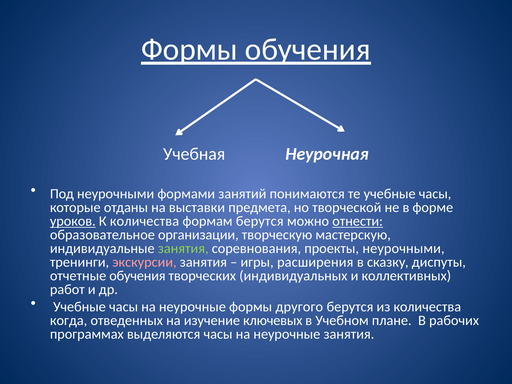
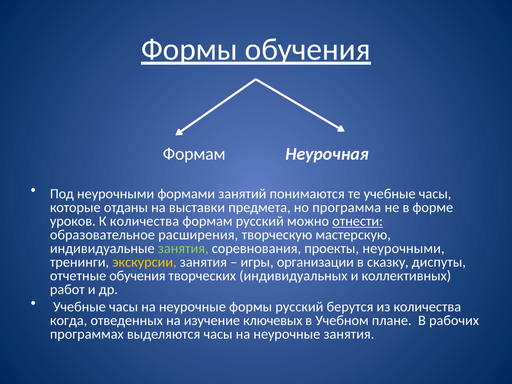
Учебная at (194, 154): Учебная -> Формам
творческой: творческой -> программа
уроков underline: present -> none
формам берутся: берутся -> русский
организации: организации -> расширения
экскурсии colour: pink -> yellow
расширения: расширения -> организации
формы другого: другого -> русский
